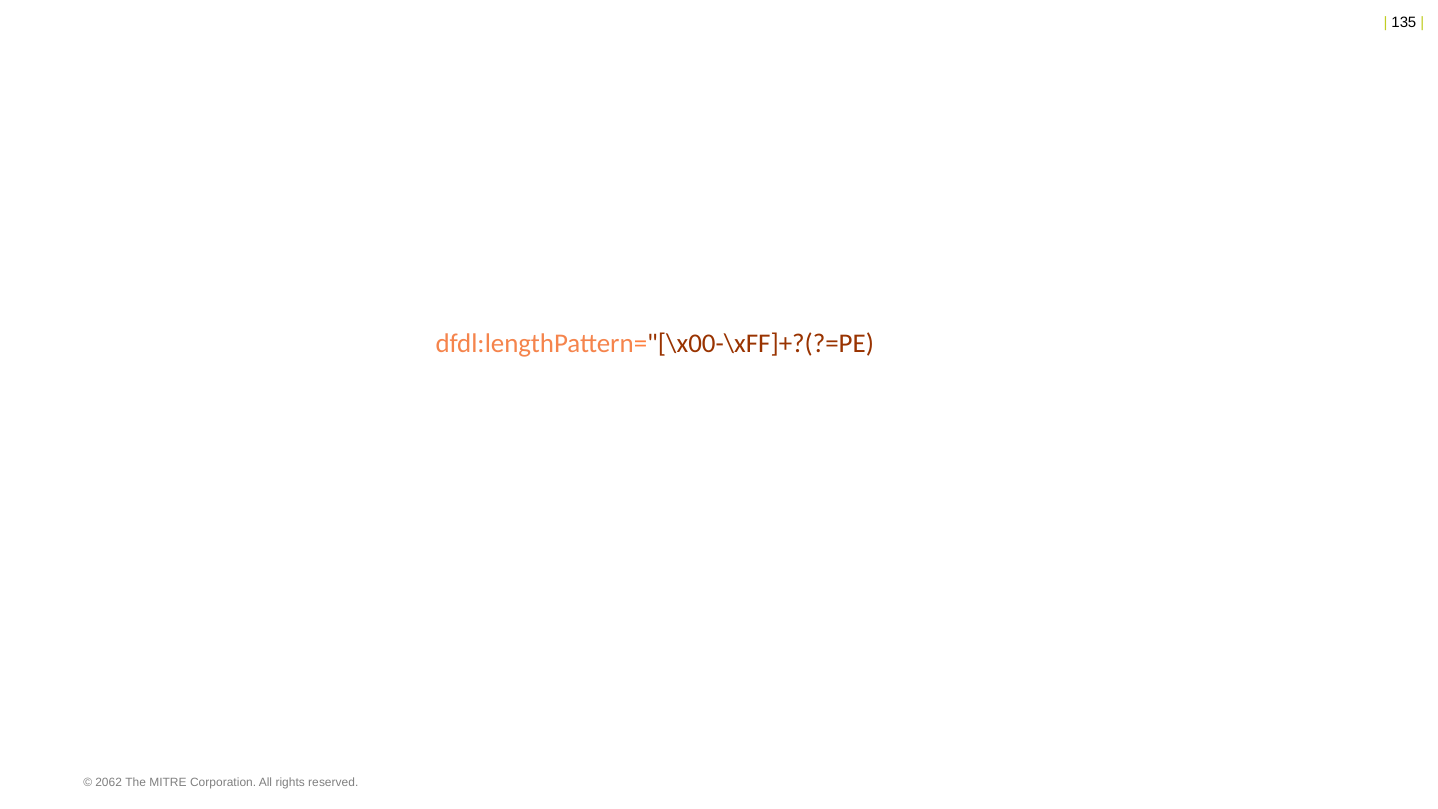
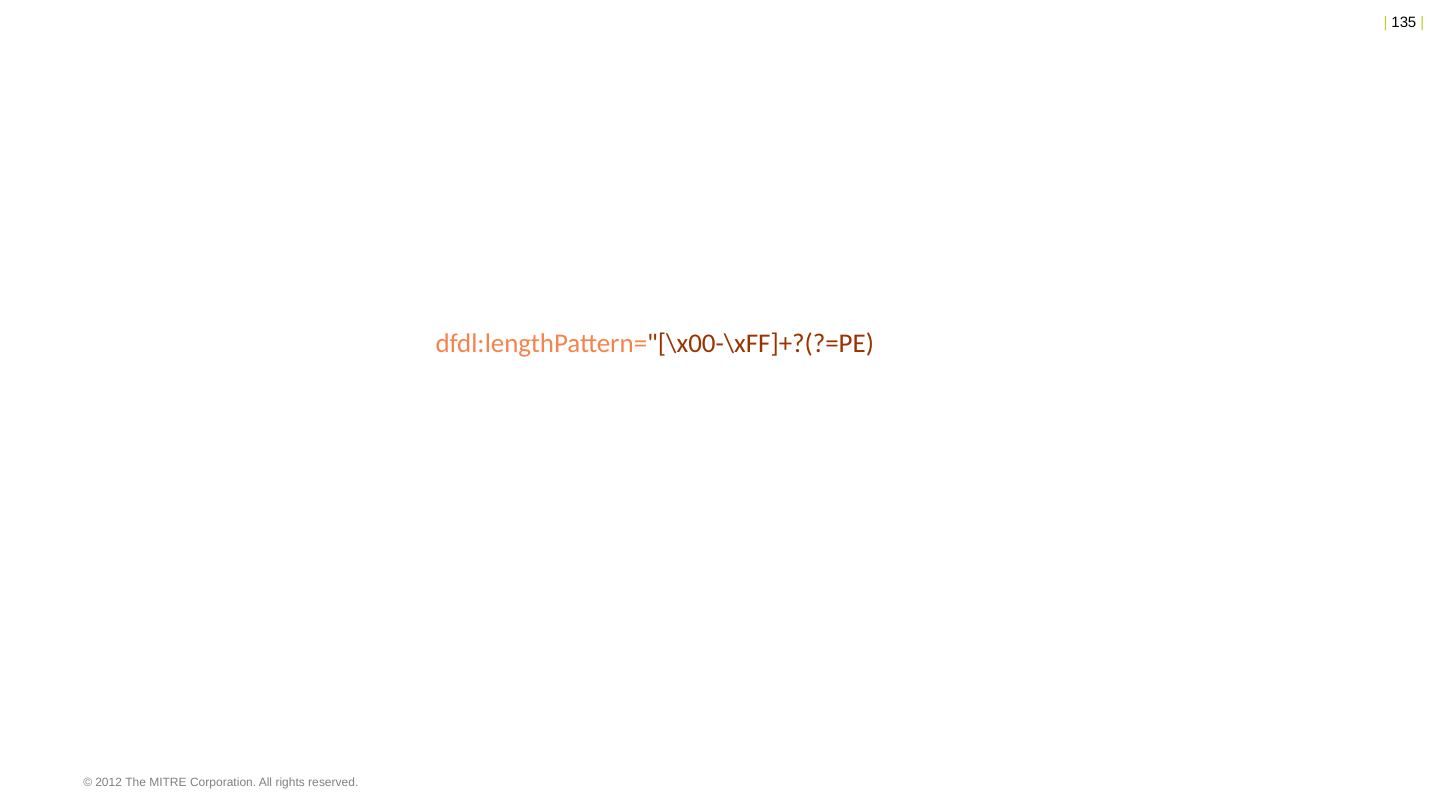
2062: 2062 -> 2012
